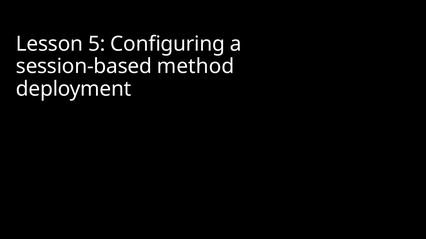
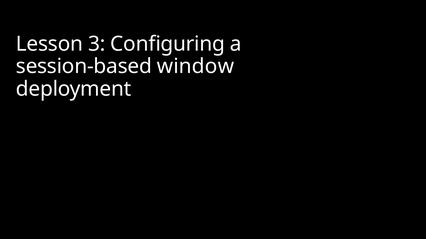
5: 5 -> 3
method: method -> window
